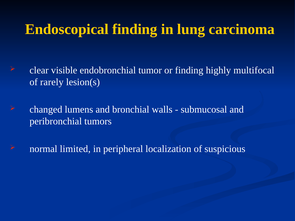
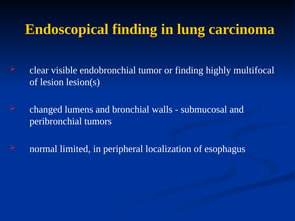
rarely: rarely -> lesion
suspicious: suspicious -> esophagus
